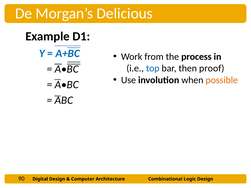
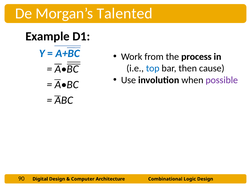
Delicious: Delicious -> Talented
proof: proof -> cause
possible colour: orange -> purple
